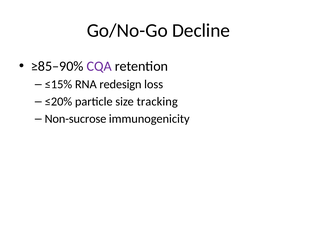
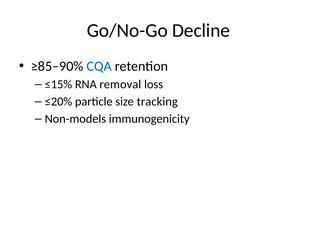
CQA colour: purple -> blue
redesign: redesign -> removal
Non-sucrose: Non-sucrose -> Non-models
